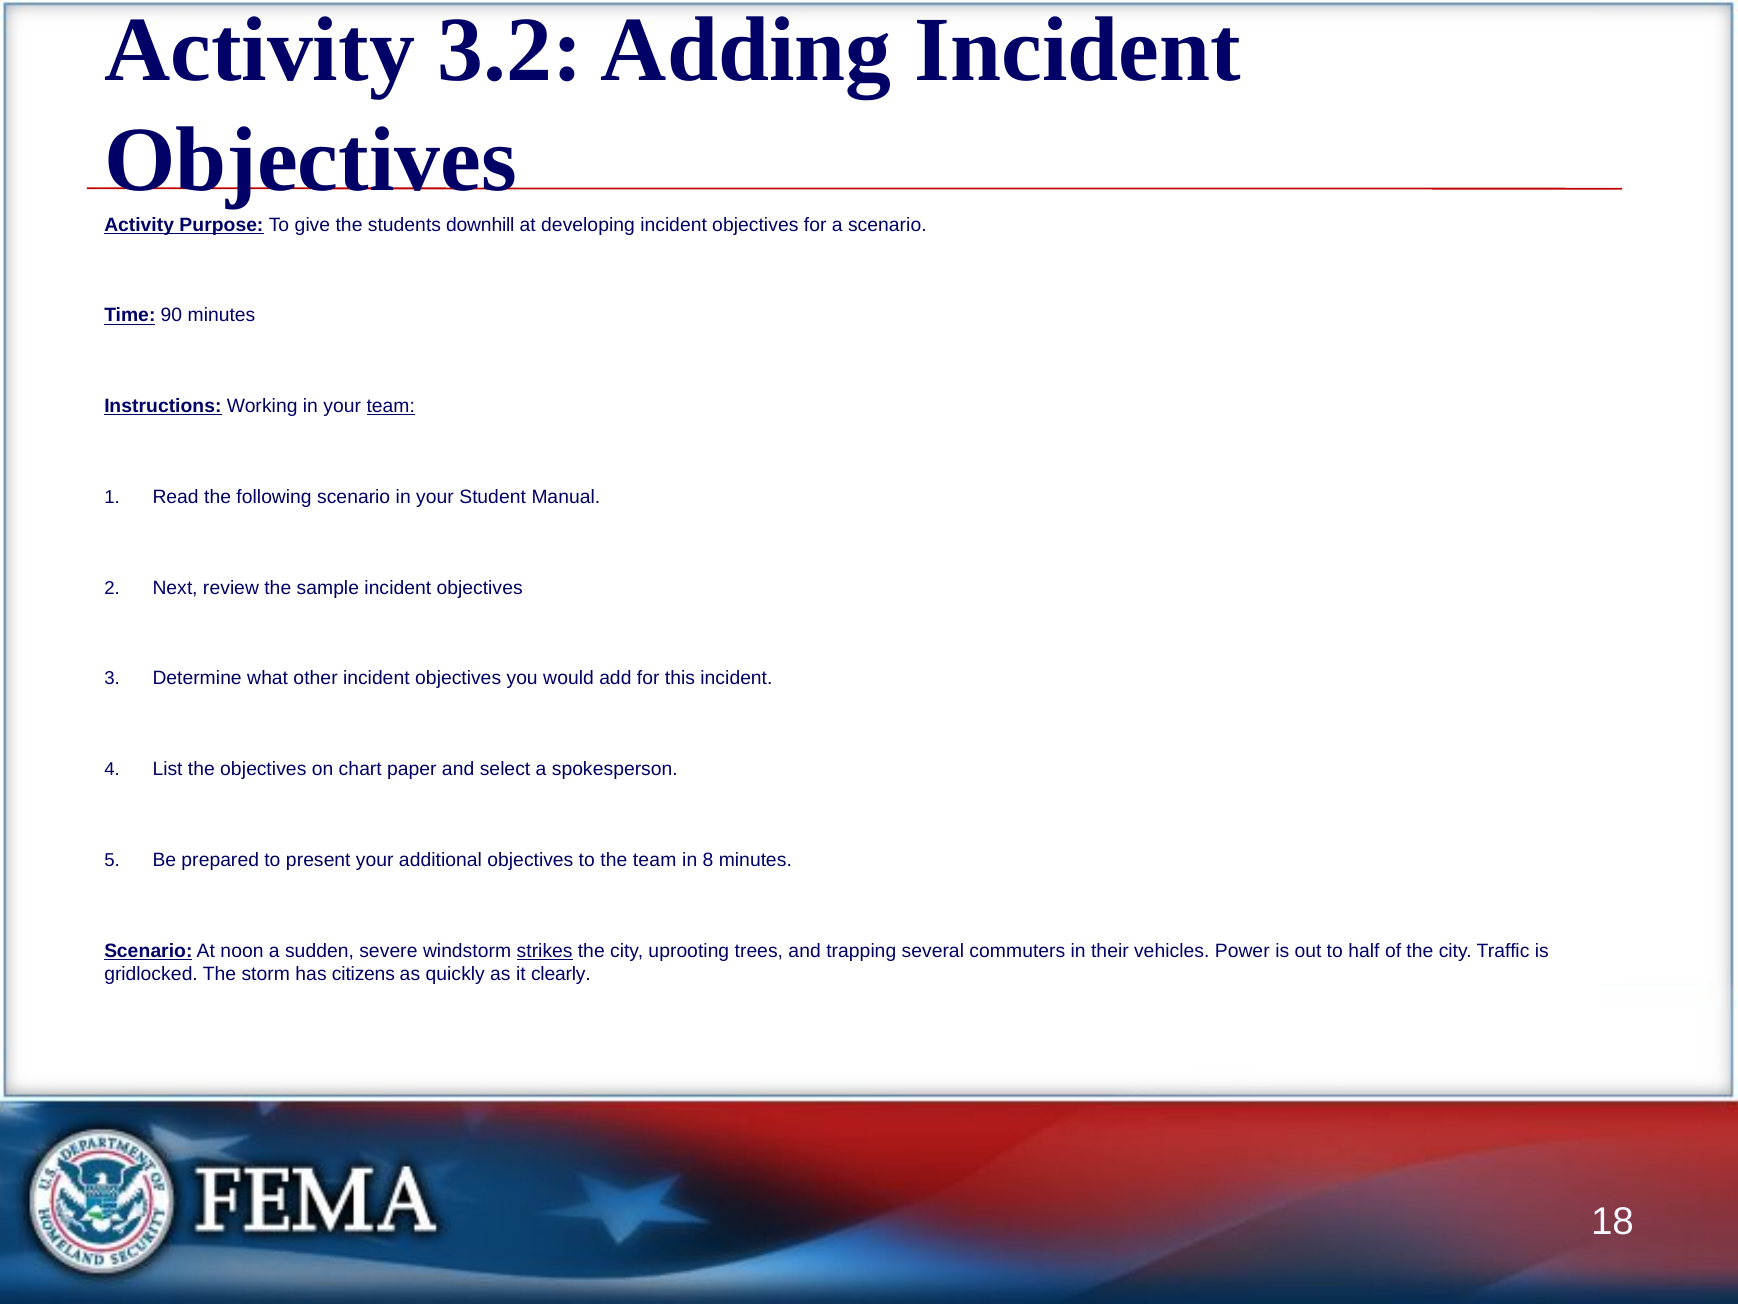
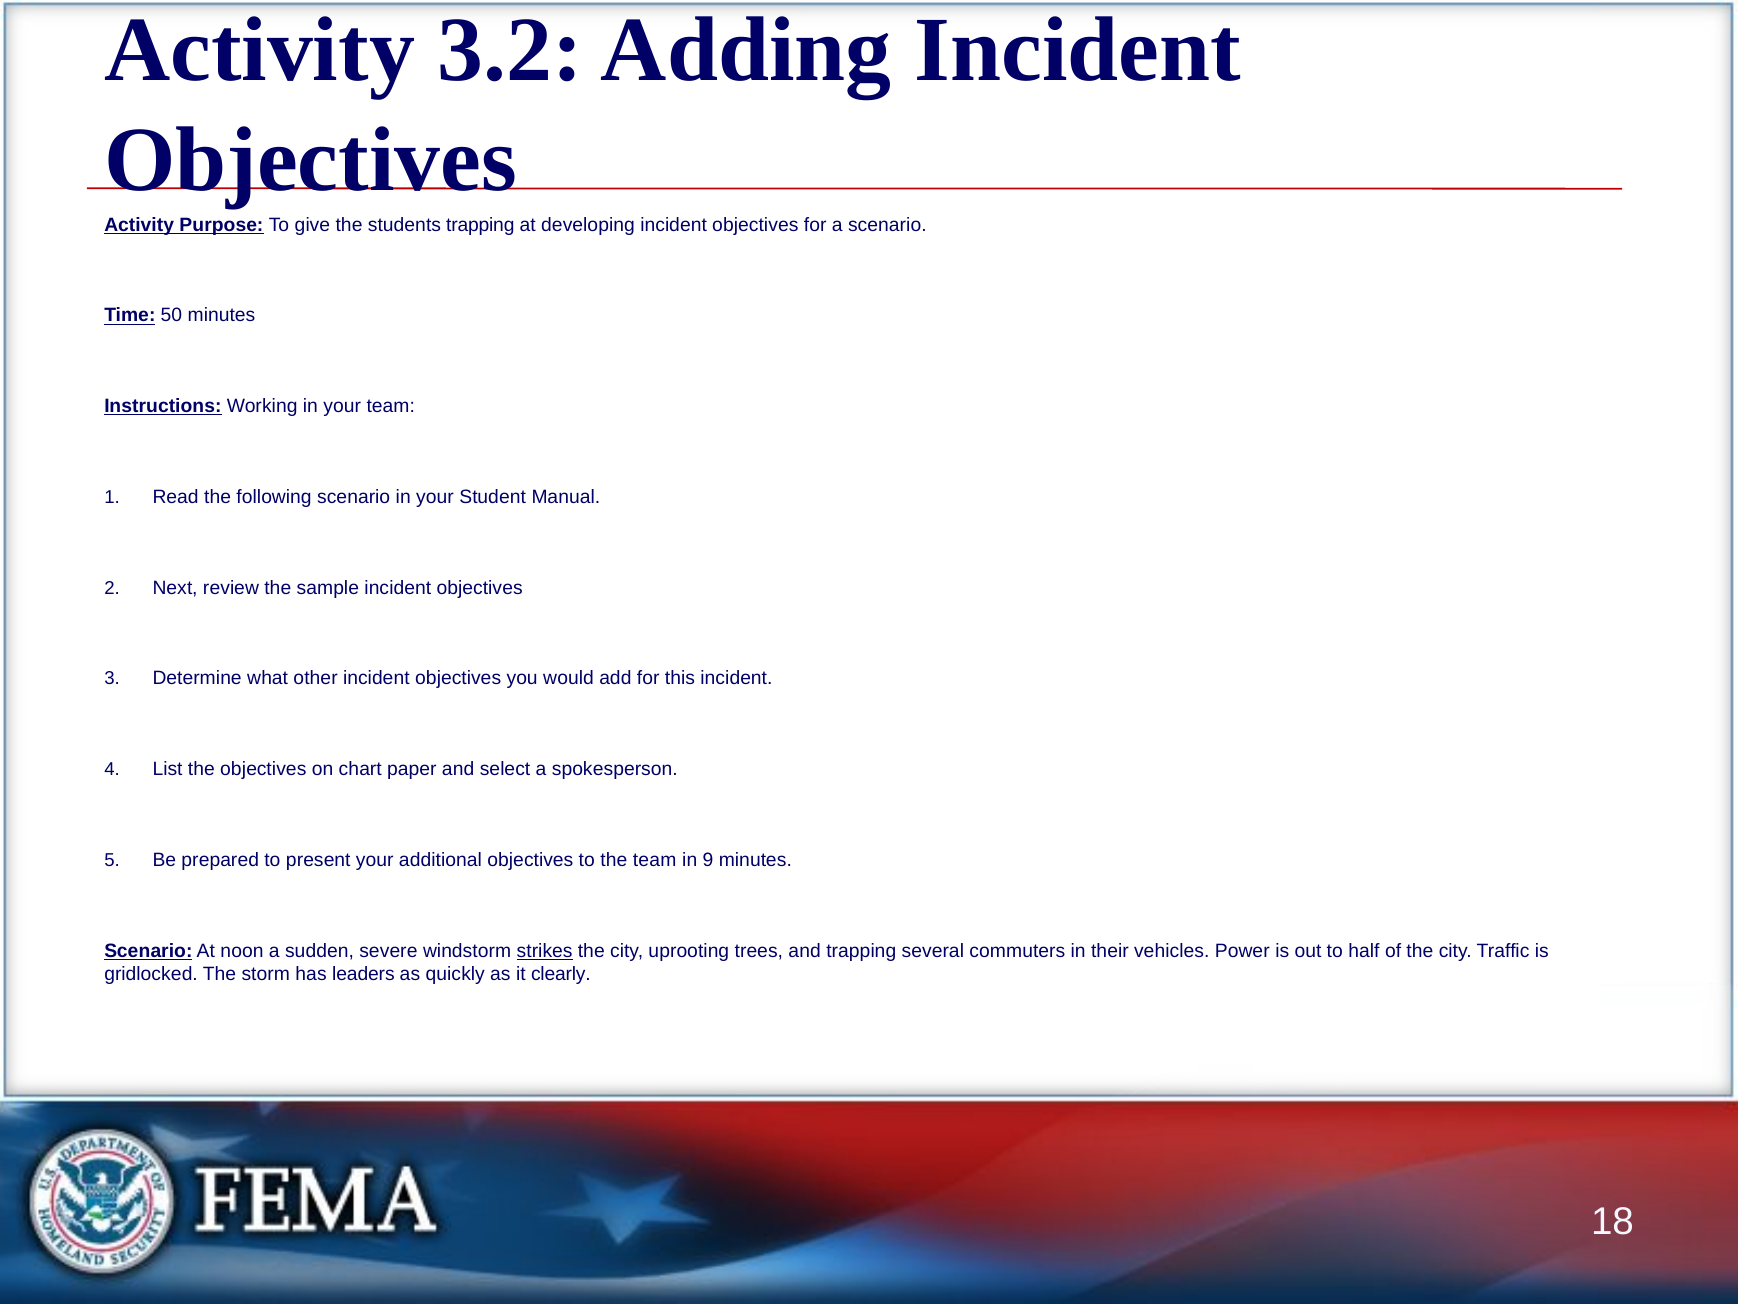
students downhill: downhill -> trapping
90: 90 -> 50
team at (391, 406) underline: present -> none
8: 8 -> 9
citizens: citizens -> leaders
